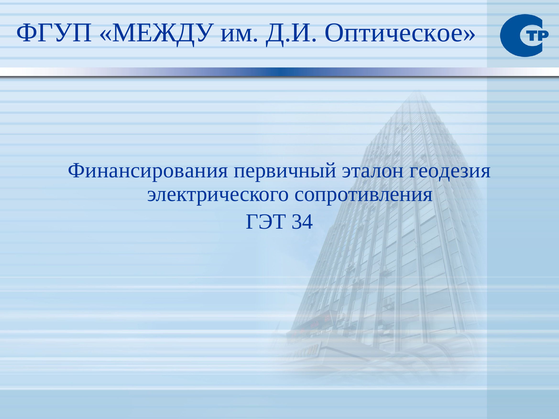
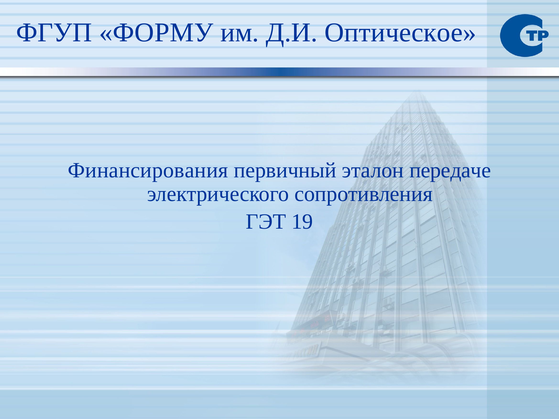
МЕЖДУ: МЕЖДУ -> ФОРМУ
геодезия: геодезия -> передаче
34: 34 -> 19
